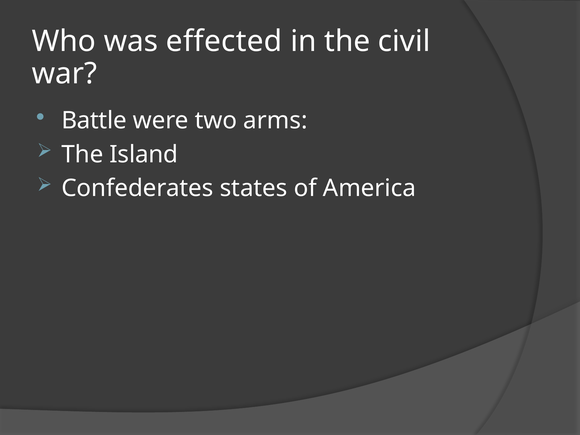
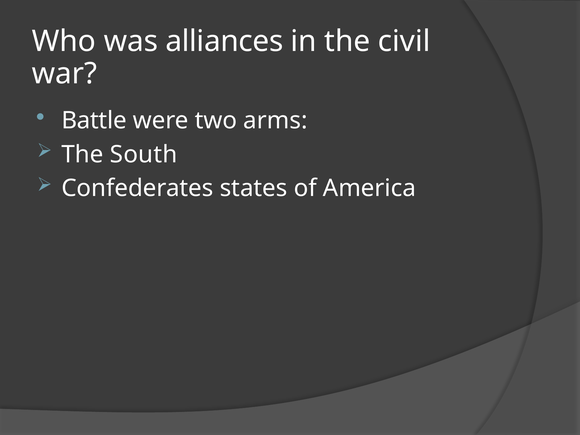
effected: effected -> alliances
Island: Island -> South
